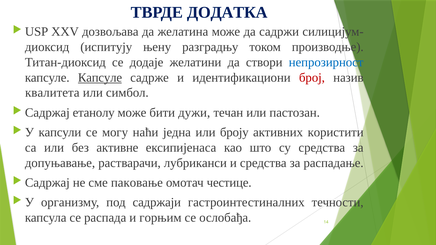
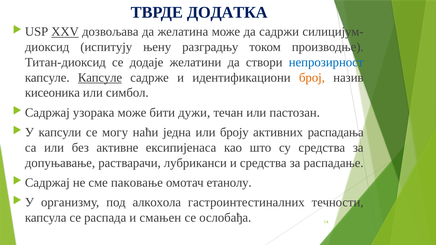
XXV underline: none -> present
број colour: red -> orange
квалитета: квалитета -> кисеоника
етанолу: етанолу -> узорака
користити: користити -> распадања
честице: честице -> етанолу
садржаји: садржаји -> алкохола
горњим: горњим -> смањен
